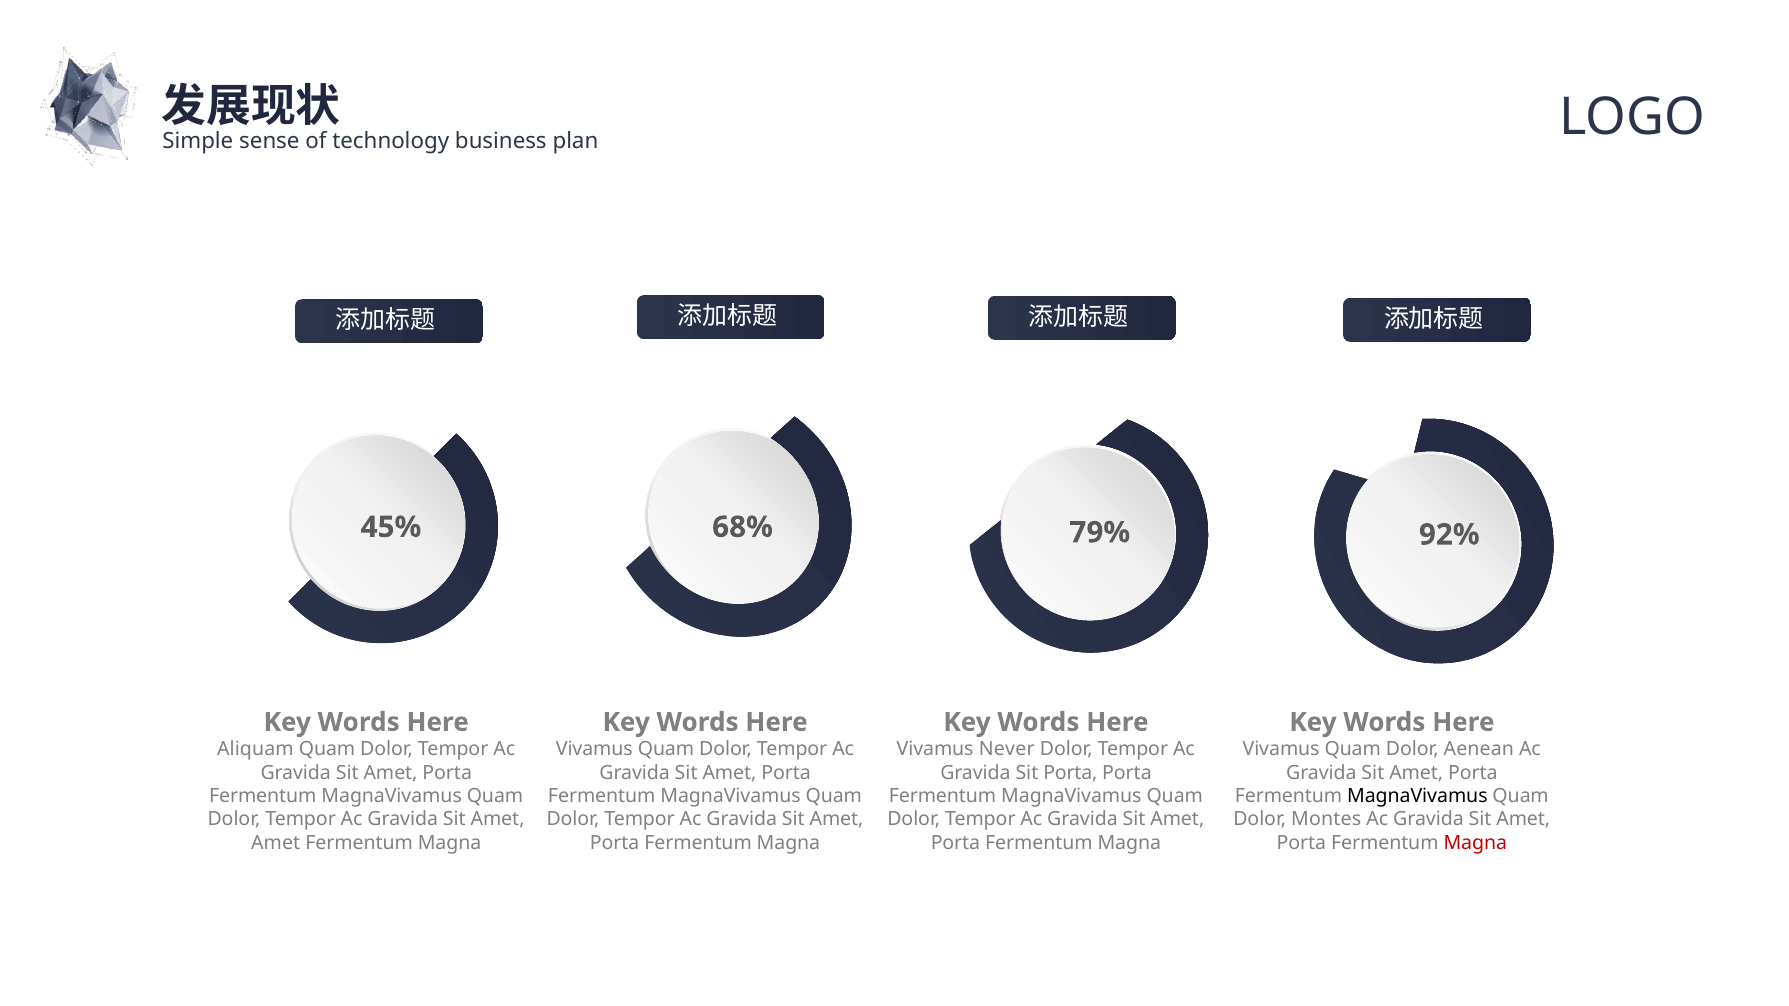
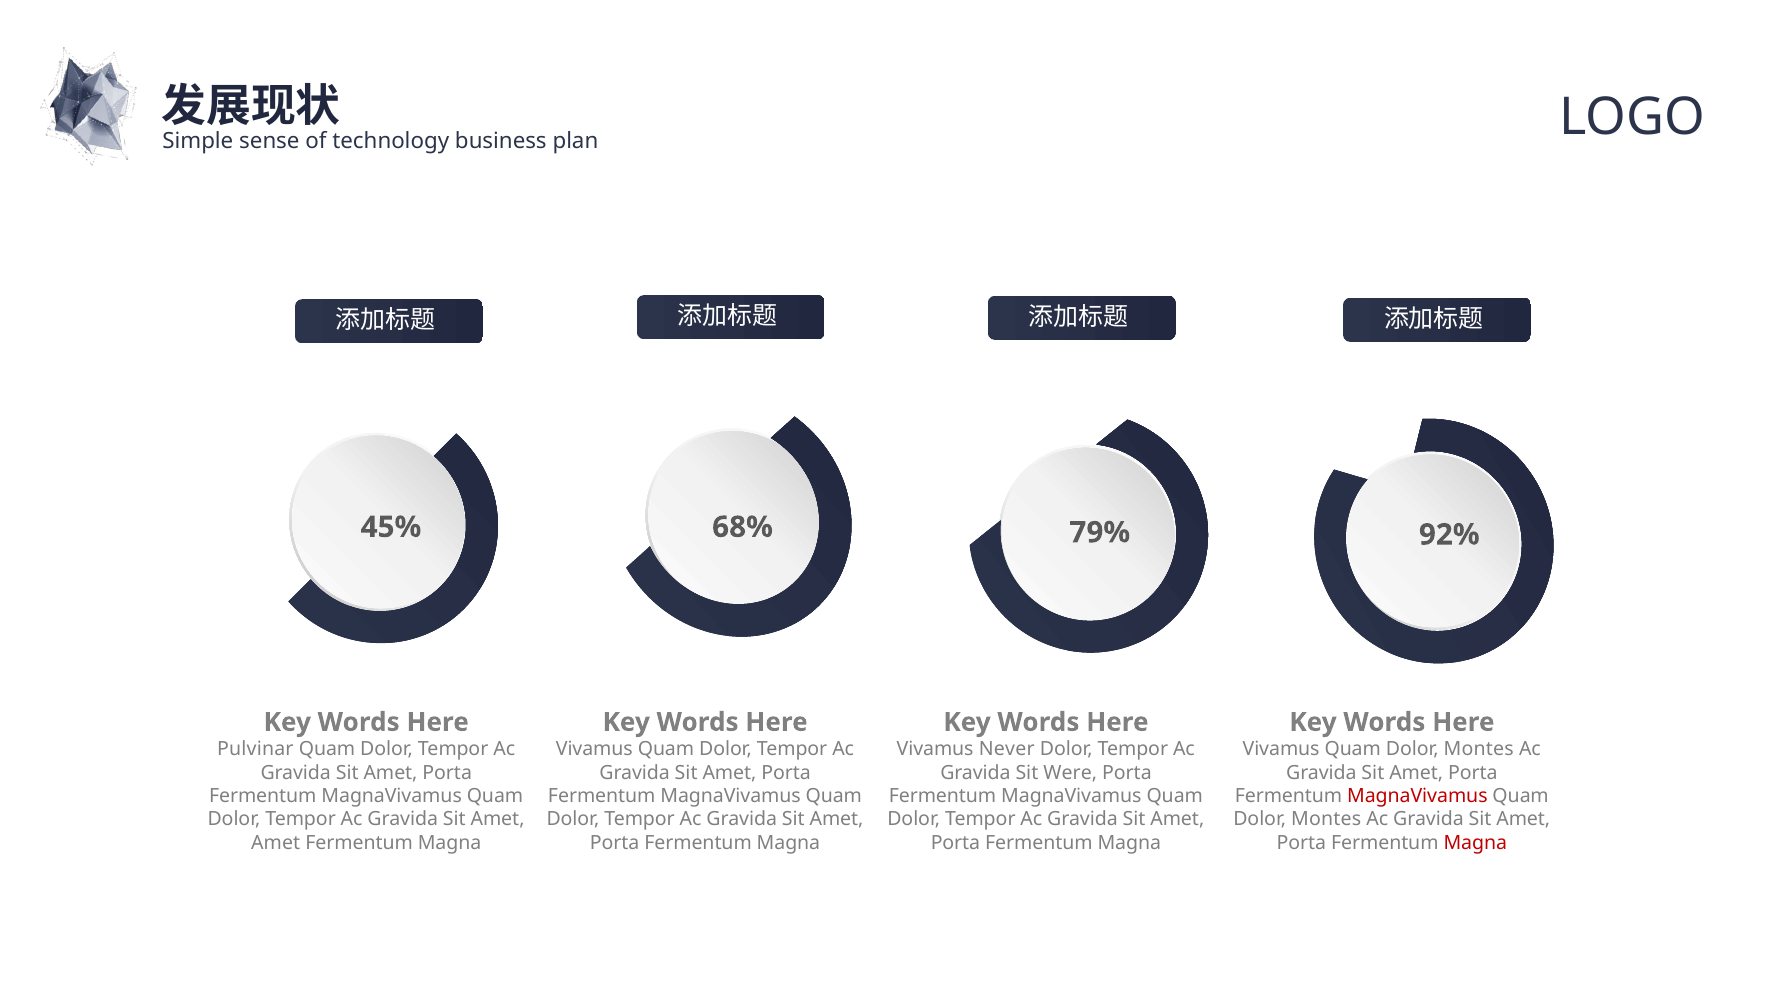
Aliquam: Aliquam -> Pulvinar
Vivamus Quam Dolor Aenean: Aenean -> Montes
Sit Porta: Porta -> Were
MagnaVivamus at (1417, 796) colour: black -> red
